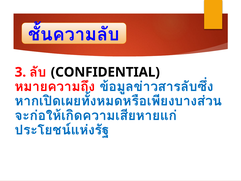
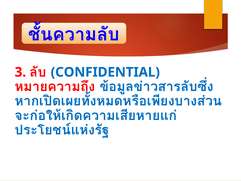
CONFIDENTIAL colour: black -> blue
